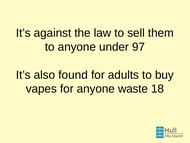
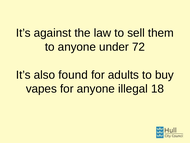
97: 97 -> 72
waste: waste -> illegal
